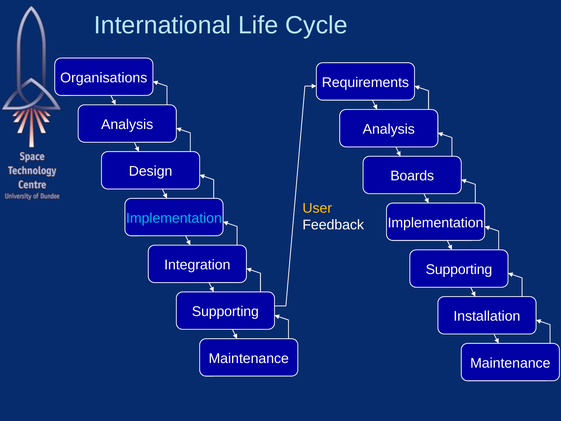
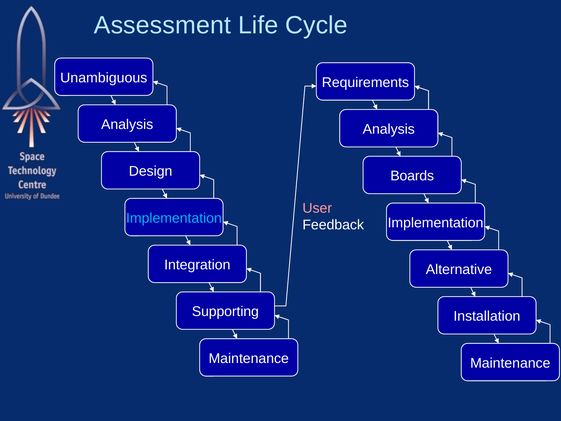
International: International -> Assessment
Organisations: Organisations -> Unambiguous
User colour: yellow -> pink
Supporting at (459, 269): Supporting -> Alternative
